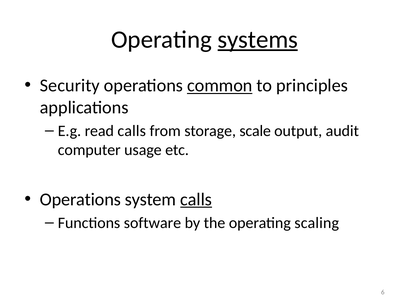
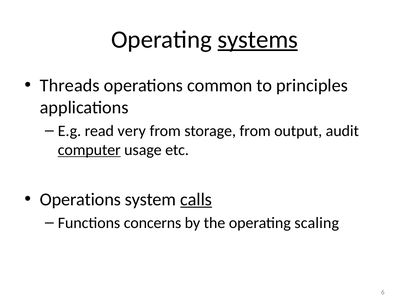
Security: Security -> Threads
common underline: present -> none
read calls: calls -> very
storage scale: scale -> from
computer underline: none -> present
software: software -> concerns
